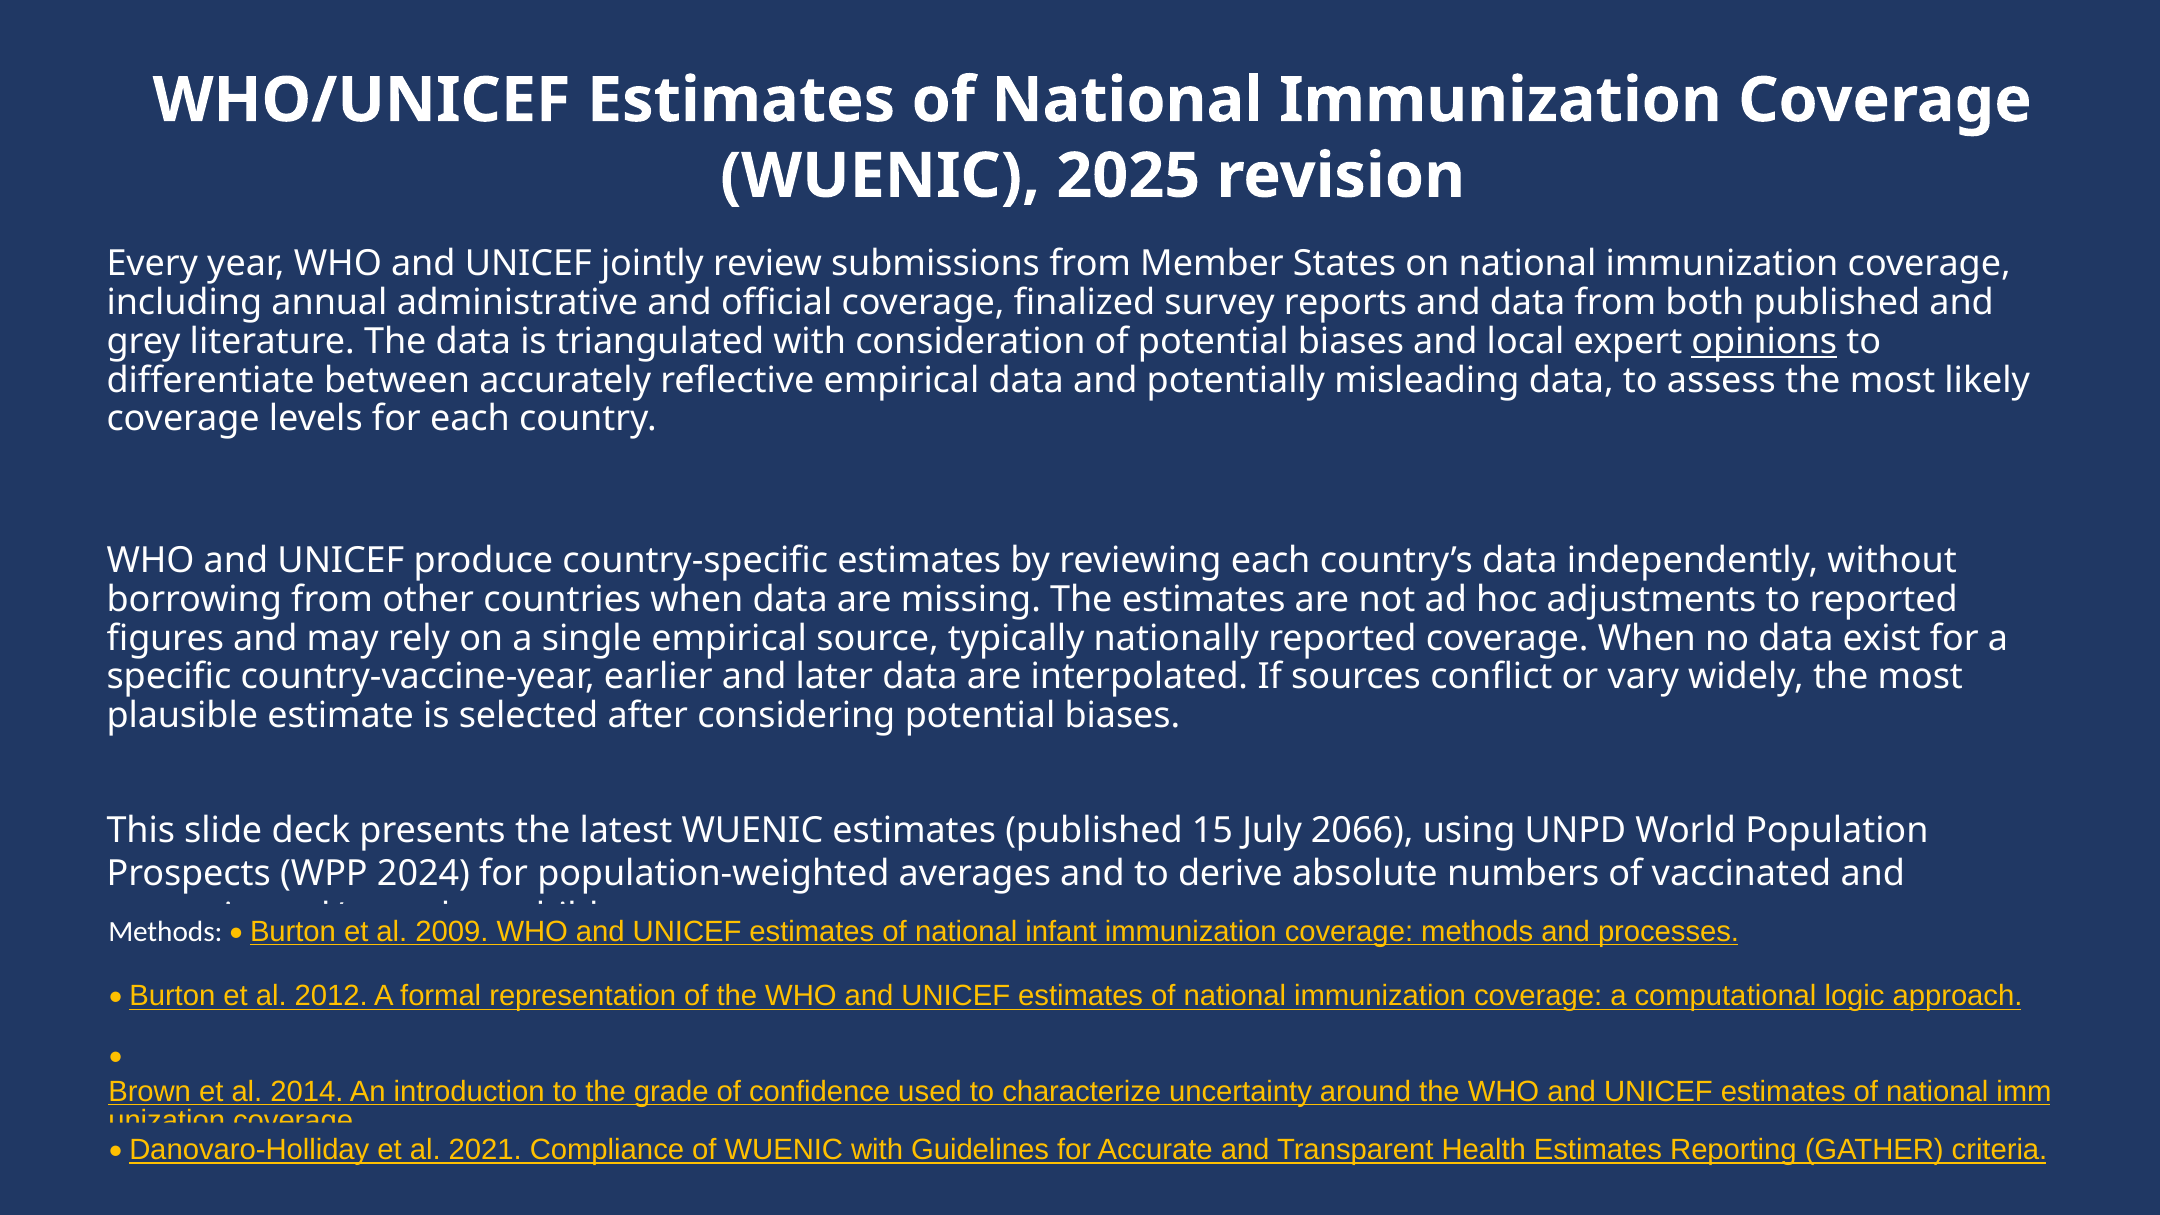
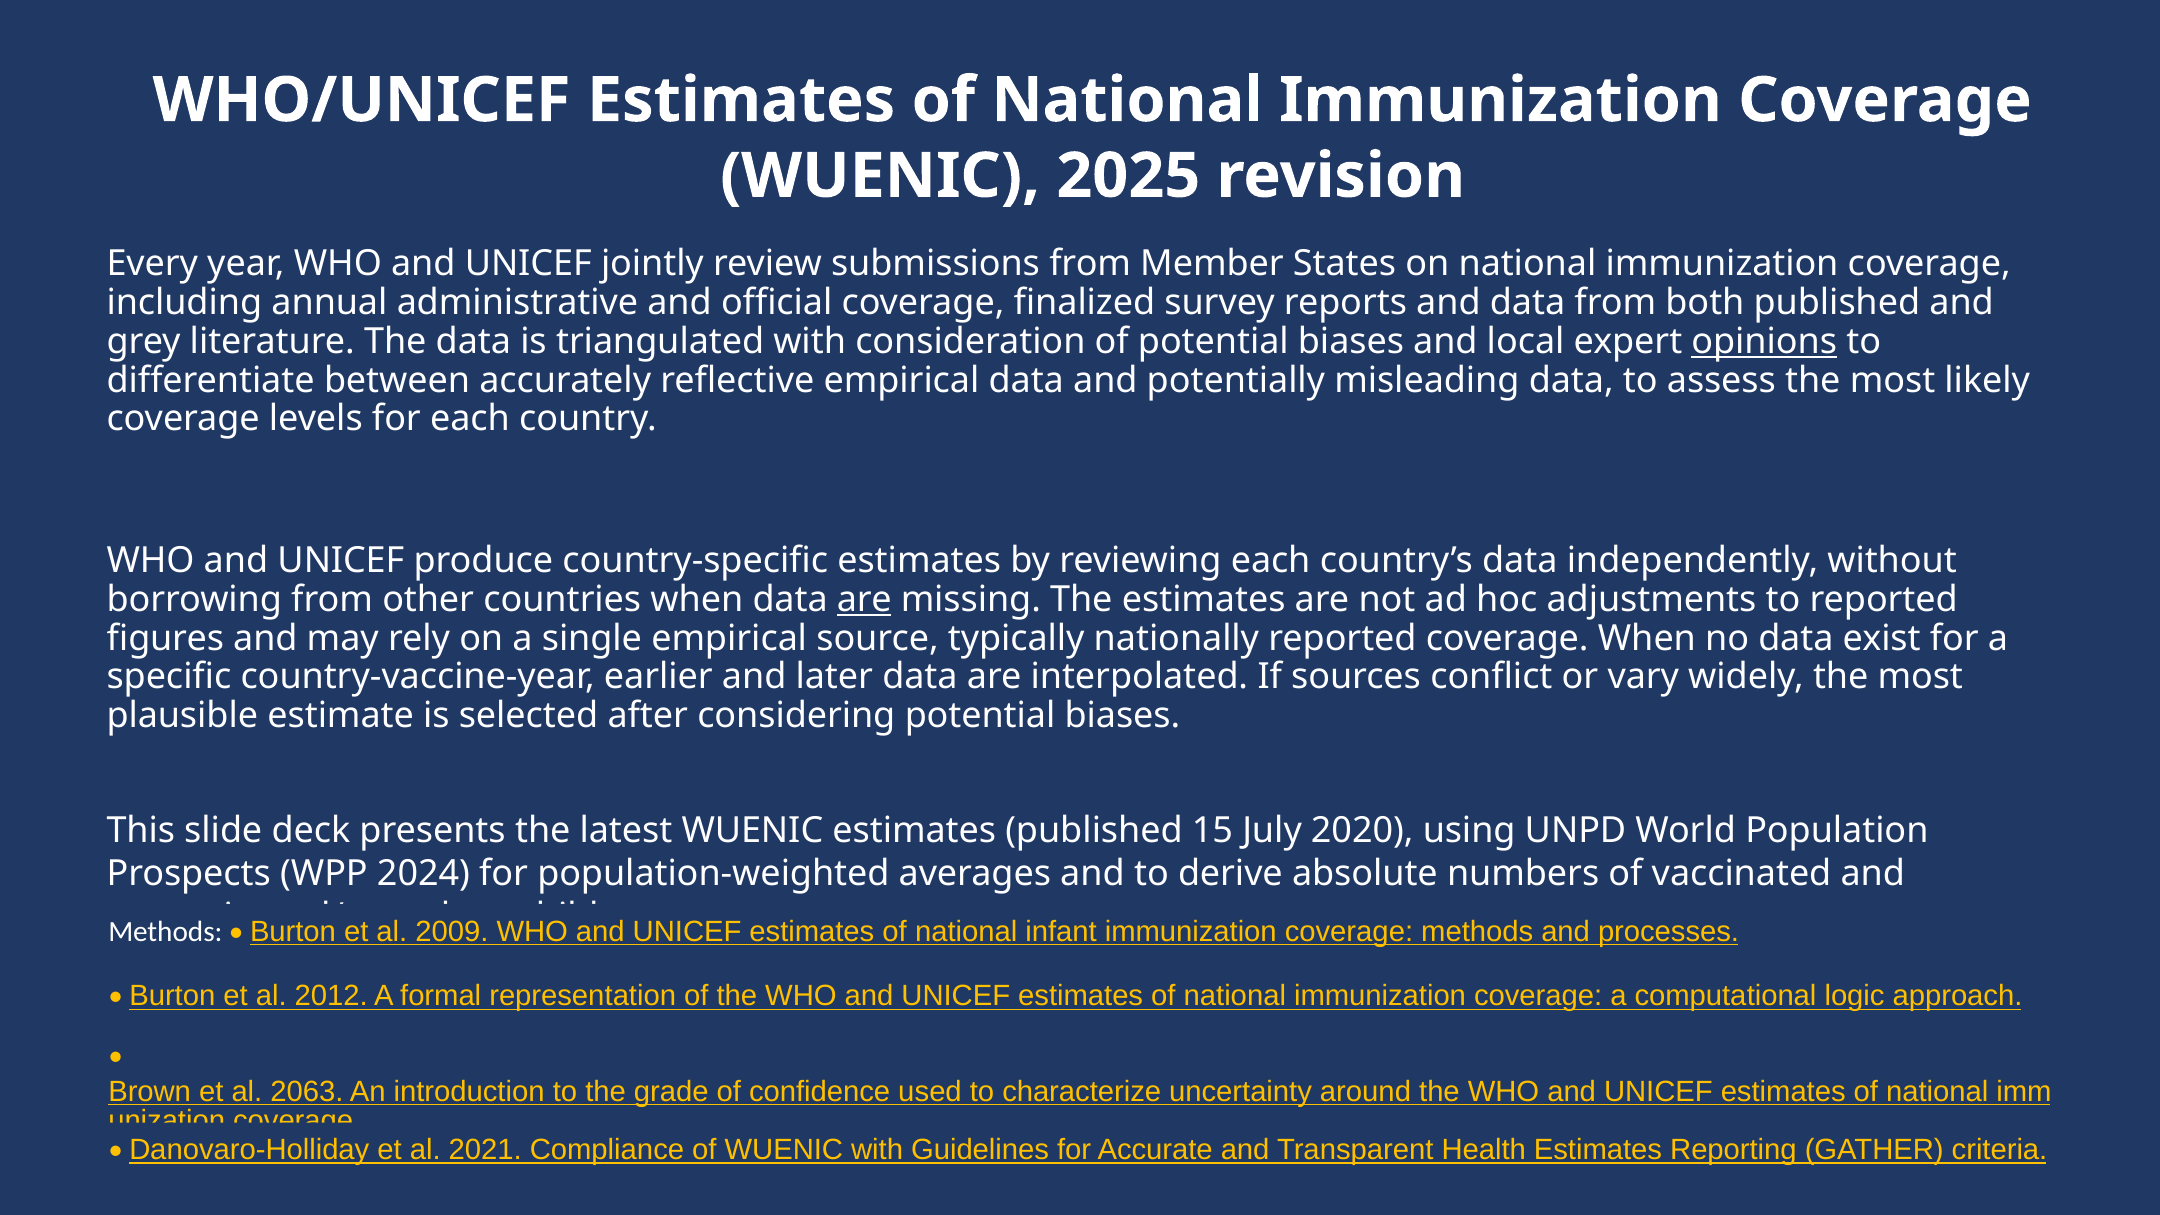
are at (864, 599) underline: none -> present
2066: 2066 -> 2020
2014: 2014 -> 2063
